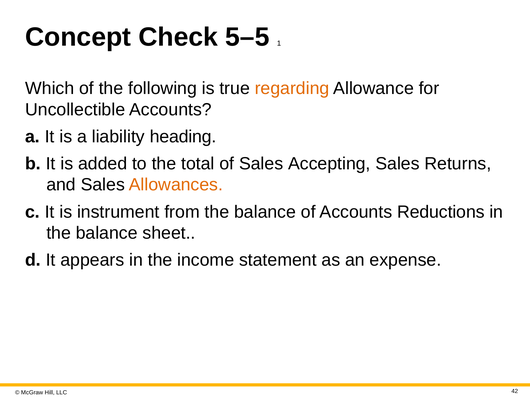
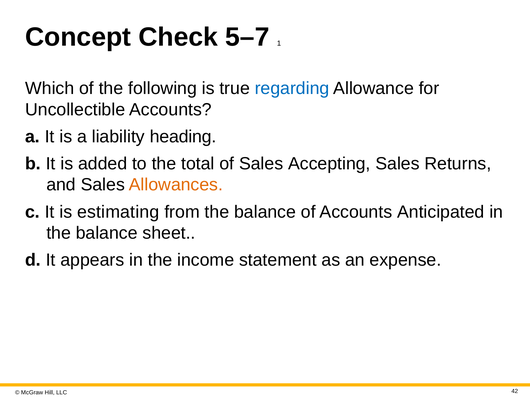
5–5: 5–5 -> 5–7
regarding colour: orange -> blue
instrument: instrument -> estimating
Reductions: Reductions -> Anticipated
